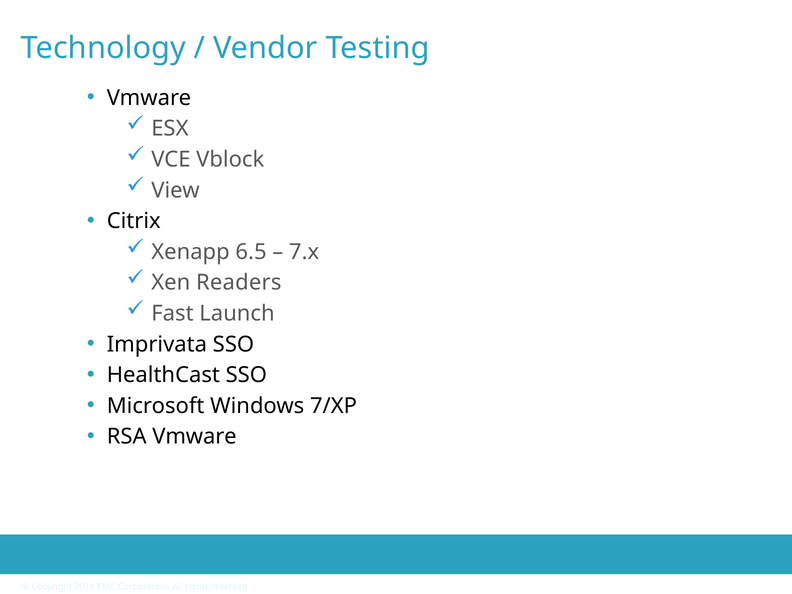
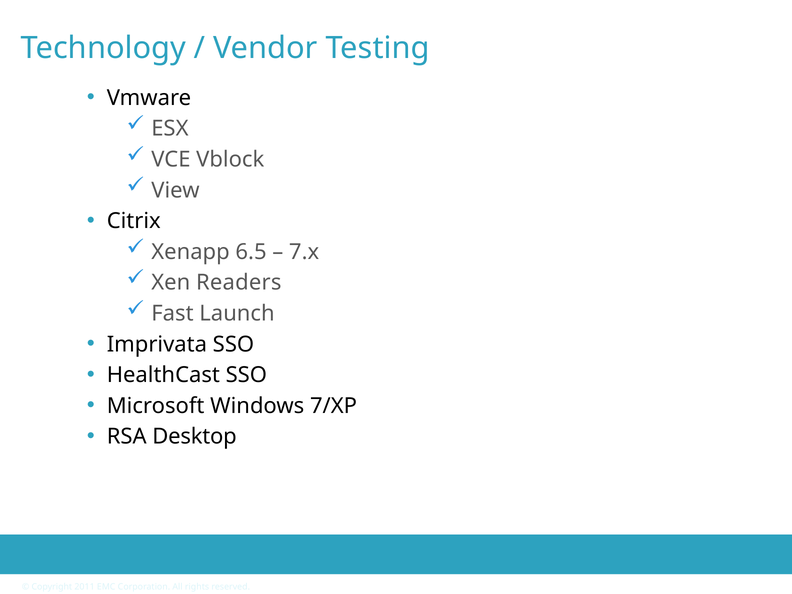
RSA Vmware: Vmware -> Desktop
